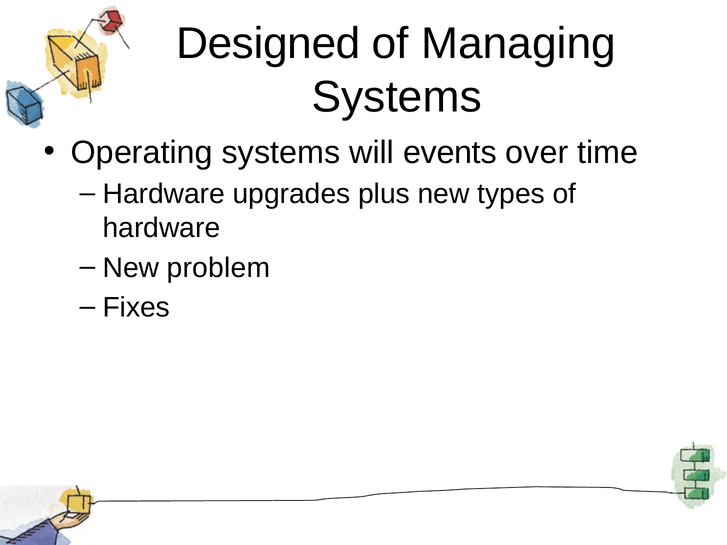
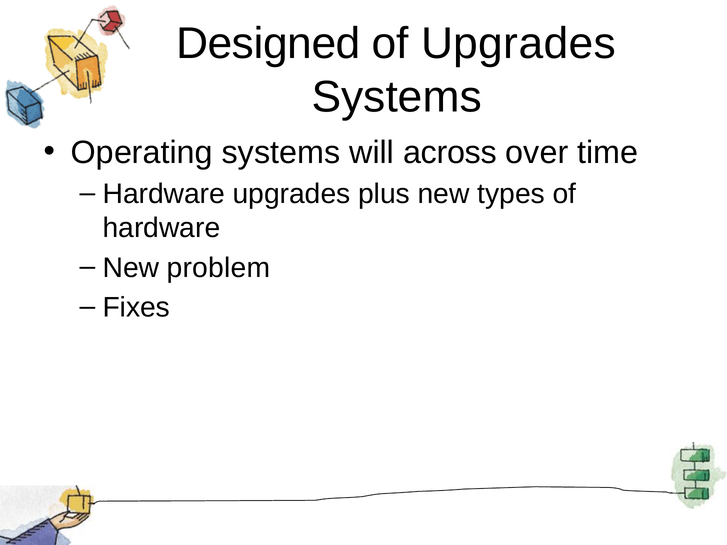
of Managing: Managing -> Upgrades
events: events -> across
